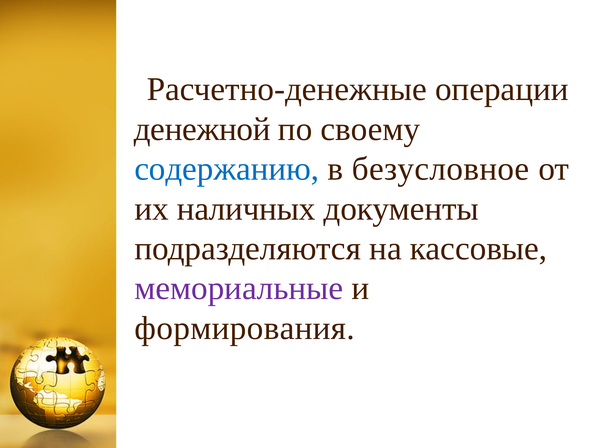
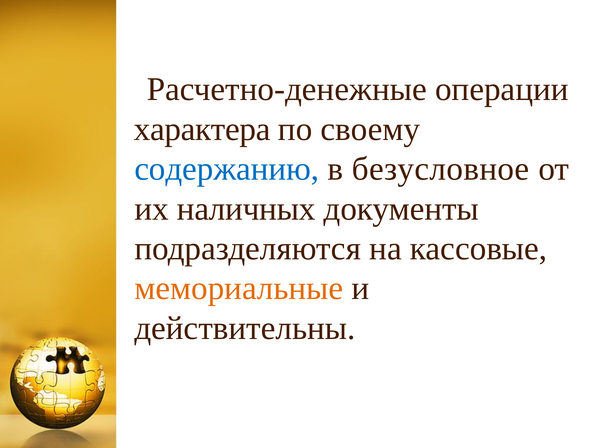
денежной: денежной -> характера
мемориальные colour: purple -> orange
формирования: формирования -> действительны
